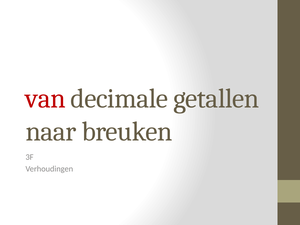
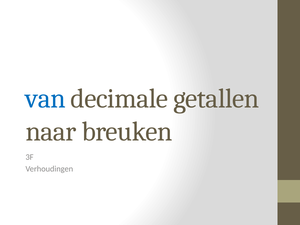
van colour: red -> blue
